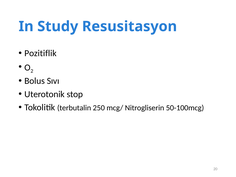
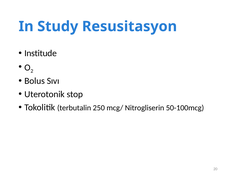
Pozitiflik: Pozitiflik -> Institude
